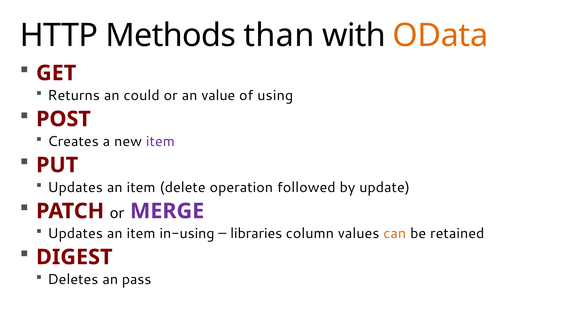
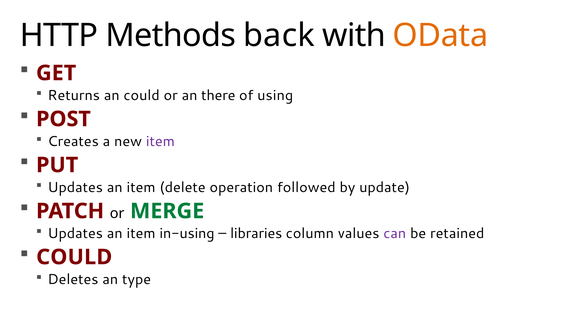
than: than -> back
value: value -> there
MERGE colour: purple -> green
can colour: orange -> purple
DIGEST at (74, 257): DIGEST -> COULD
pass: pass -> type
